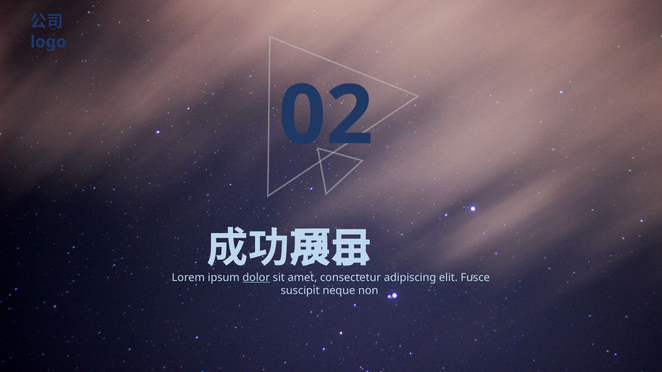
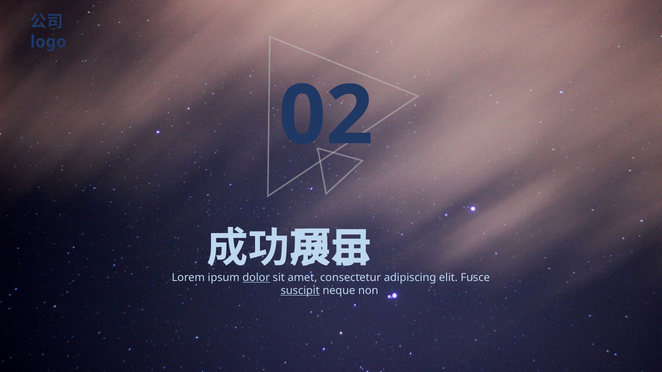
suscipit underline: none -> present
